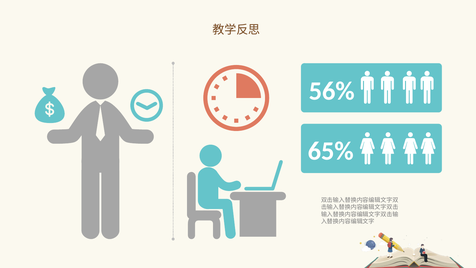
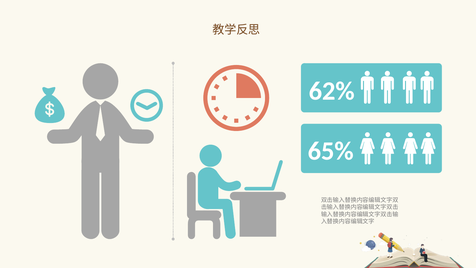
56%: 56% -> 62%
